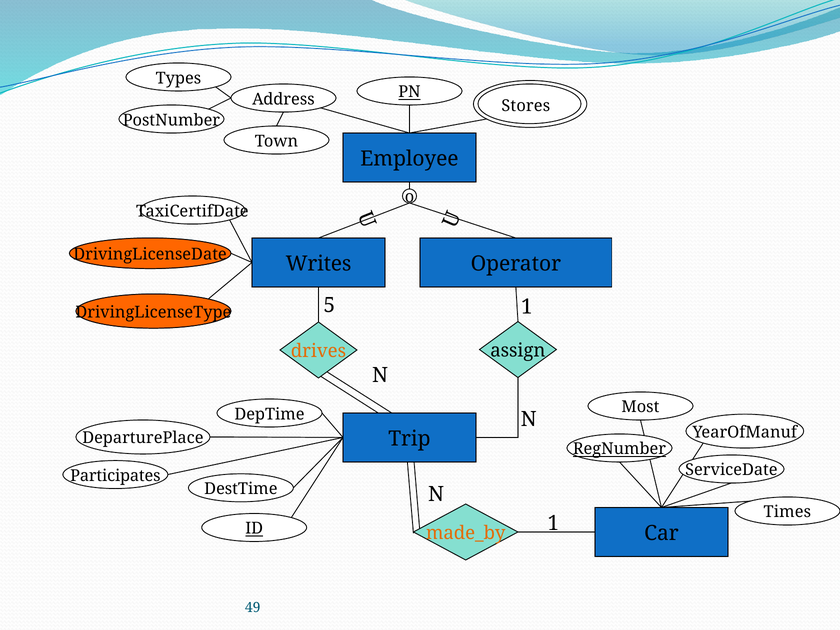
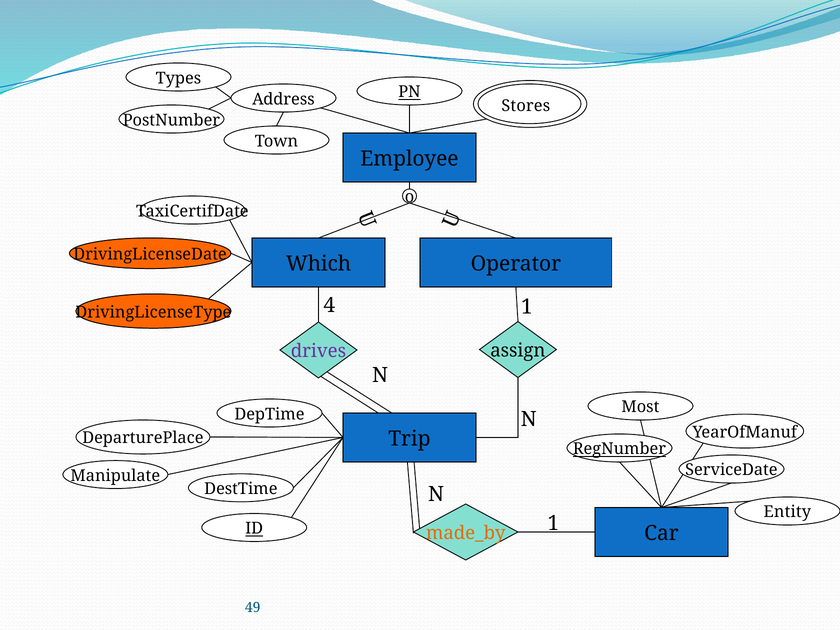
Writes: Writes -> Which
5: 5 -> 4
drives colour: orange -> purple
Participates: Participates -> Manipulate
Times: Times -> Entity
